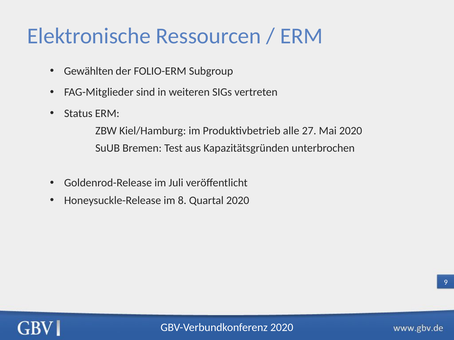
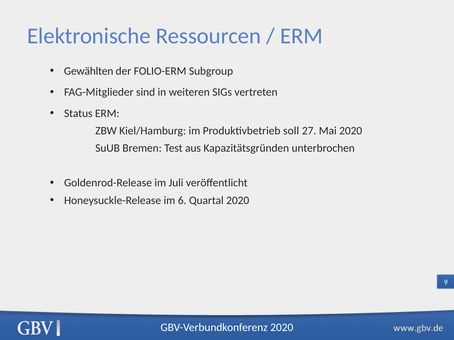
alle: alle -> soll
8: 8 -> 6
